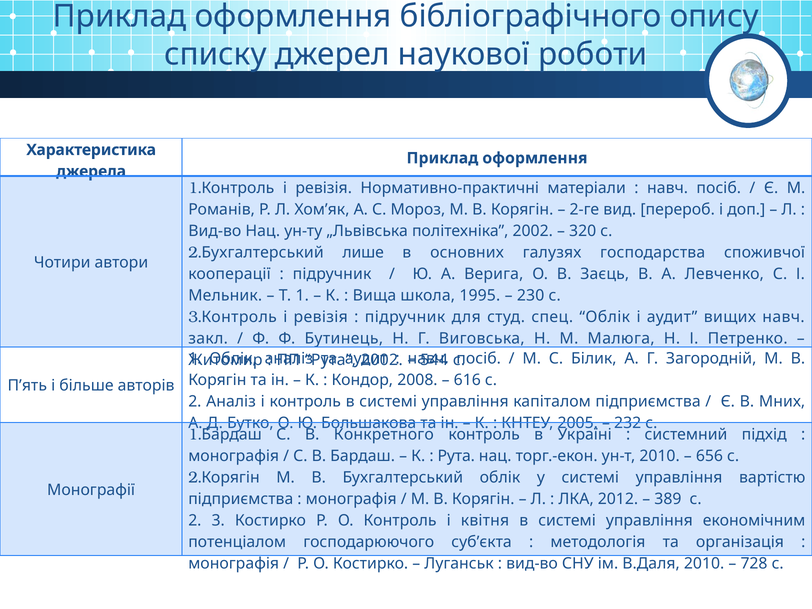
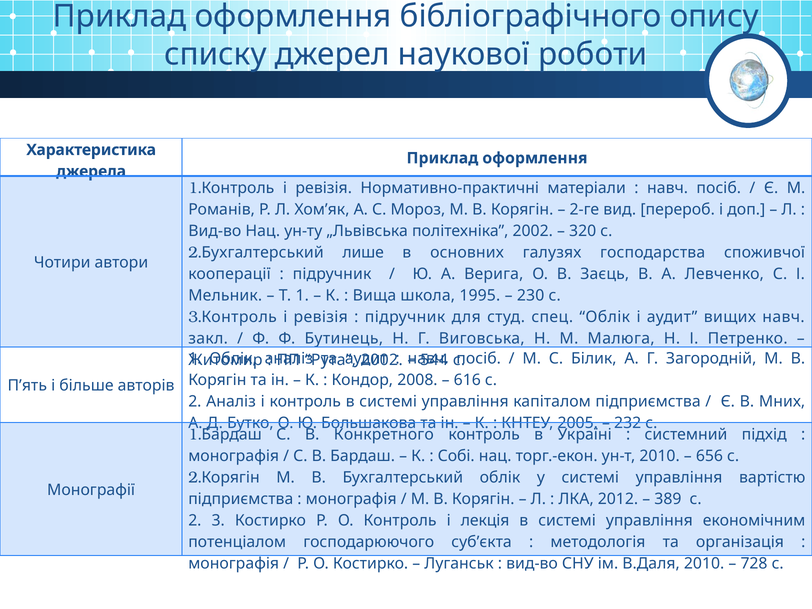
Рута at (456, 456): Рута -> Собі
квітня: квітня -> лекція
